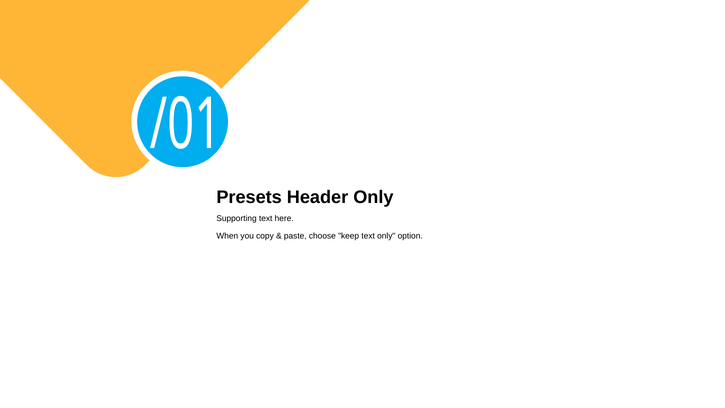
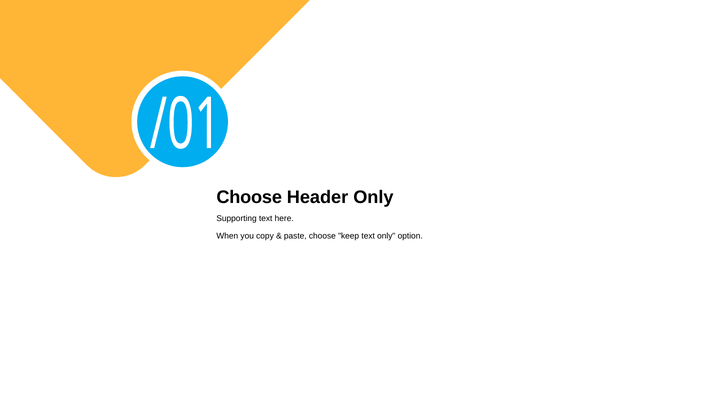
Presets at (249, 197): Presets -> Choose
